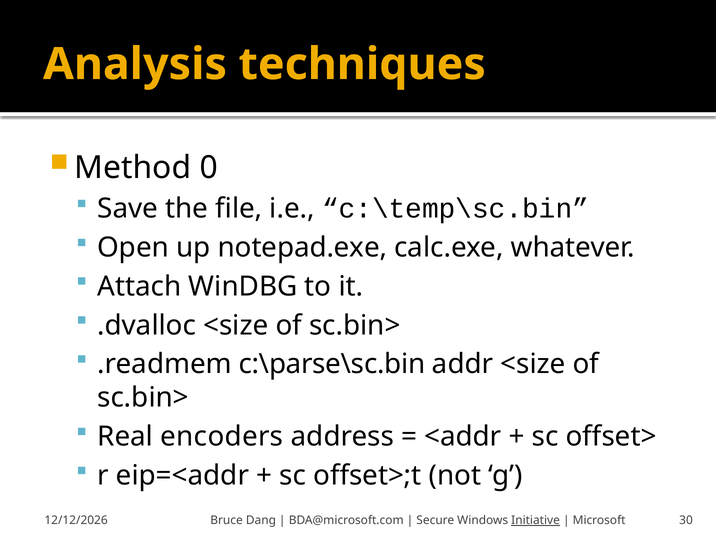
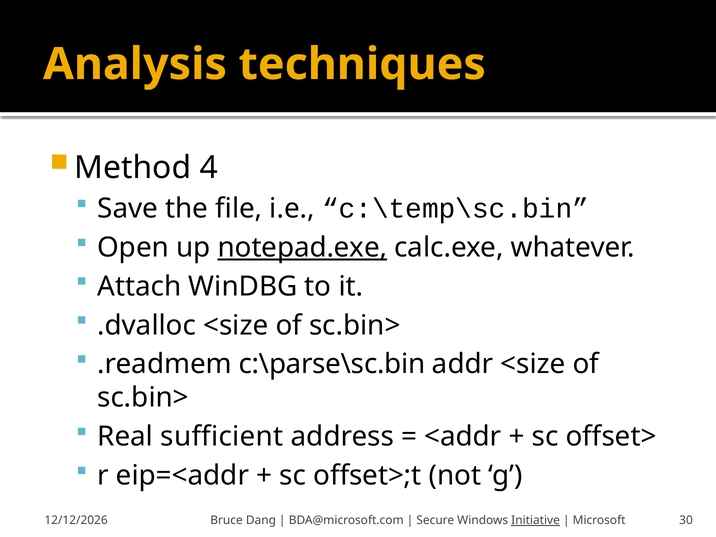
0: 0 -> 4
notepad.exe underline: none -> present
encoders: encoders -> sufficient
